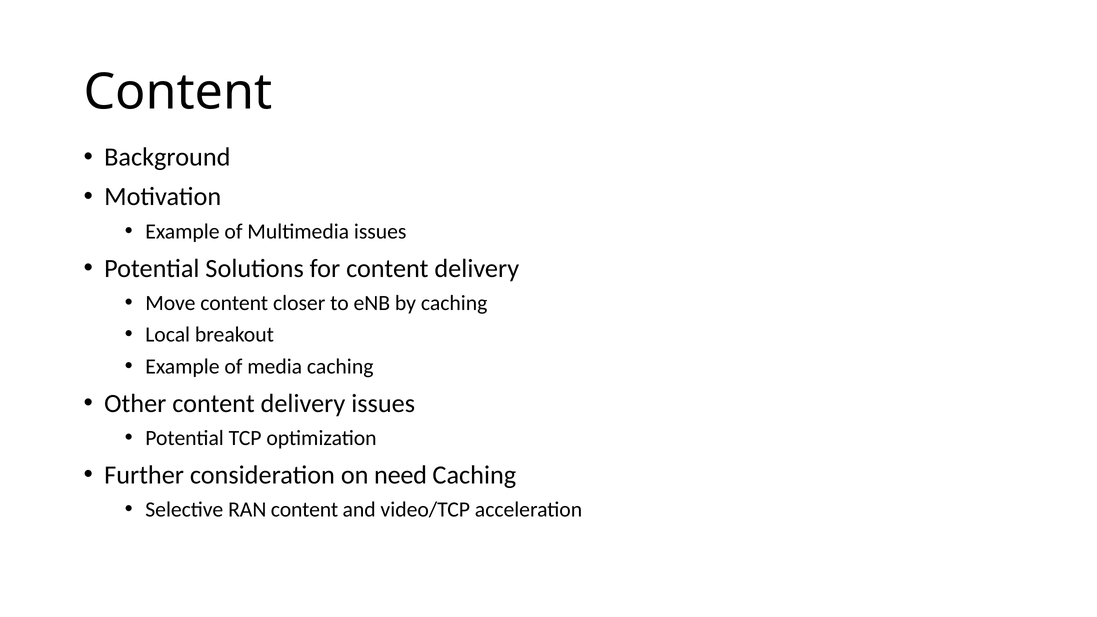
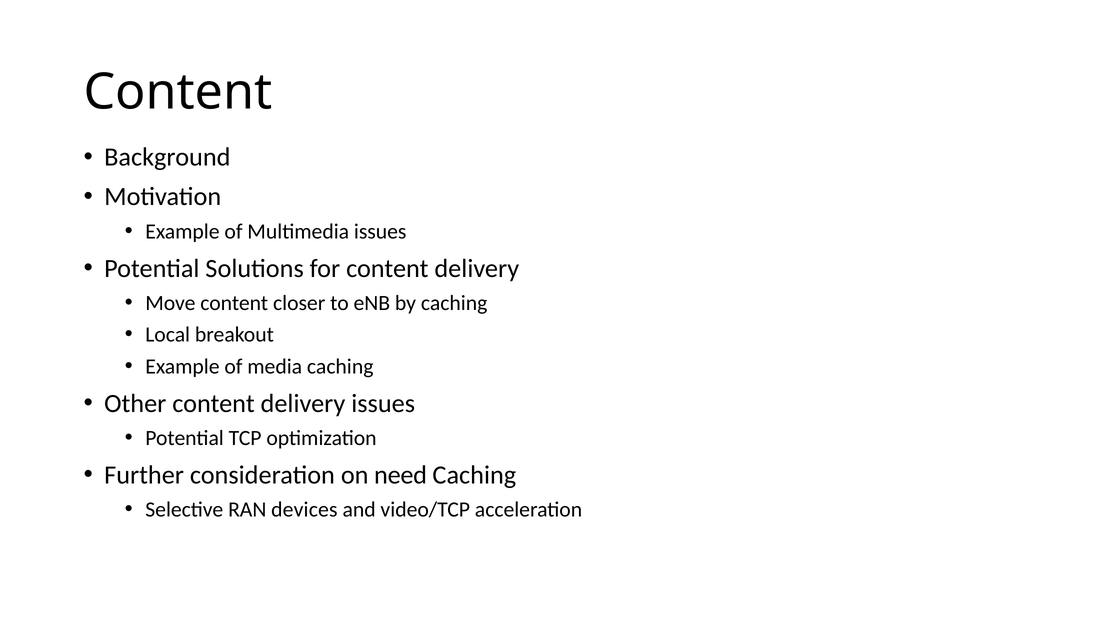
RAN content: content -> devices
